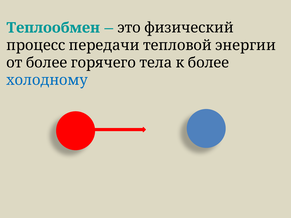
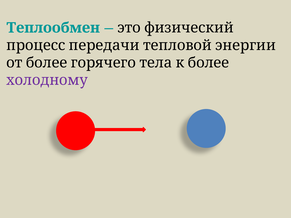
холодному colour: blue -> purple
